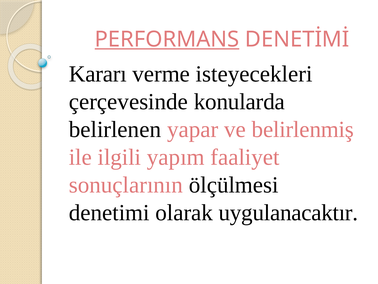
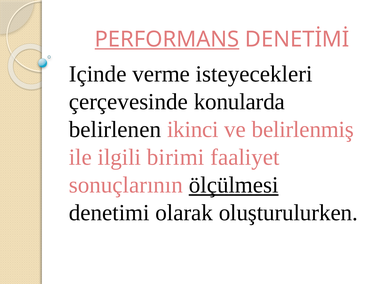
Kararı: Kararı -> Içinde
yapar: yapar -> ikinci
yapım: yapım -> birimi
ölçülmesi underline: none -> present
uygulanacaktır: uygulanacaktır -> oluşturulurken
